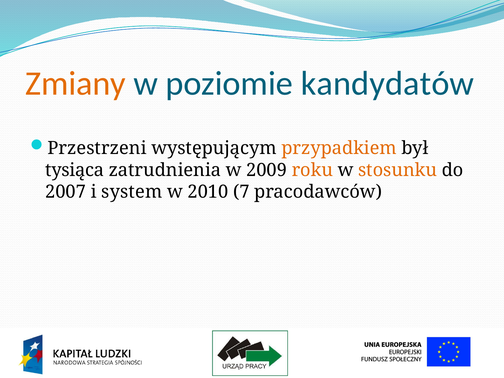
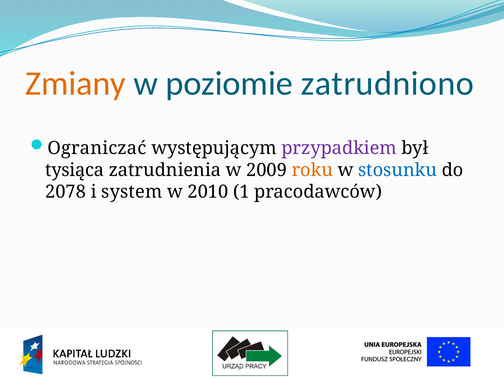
kandydatów: kandydatów -> zatrudniono
Przestrzeni: Przestrzeni -> Ograniczać
przypadkiem colour: orange -> purple
stosunku colour: orange -> blue
2007: 2007 -> 2078
7: 7 -> 1
